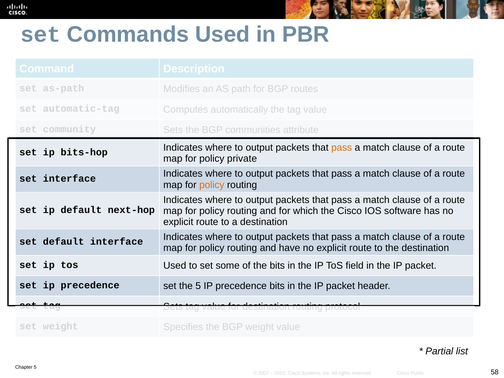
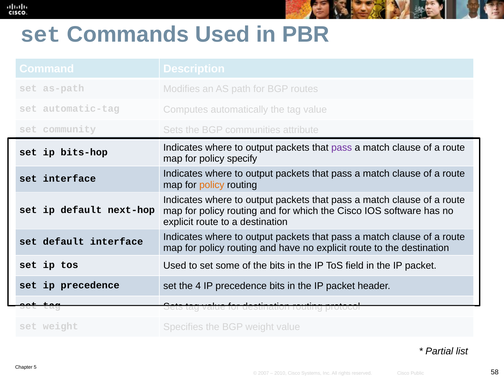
pass at (342, 148) colour: orange -> purple
private: private -> specify
the 5: 5 -> 4
